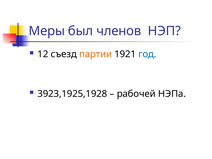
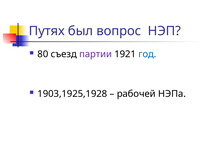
Меры: Меры -> Путях
членов: членов -> вопрос
12: 12 -> 80
партии colour: orange -> purple
3923,1925,1928: 3923,1925,1928 -> 1903,1925,1928
